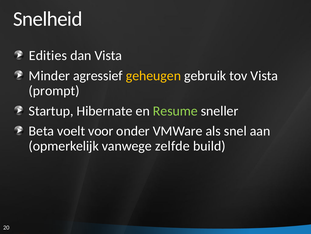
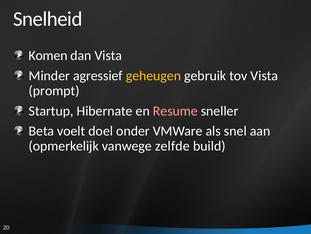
Edities: Edities -> Komen
Resume colour: light green -> pink
voor: voor -> doel
